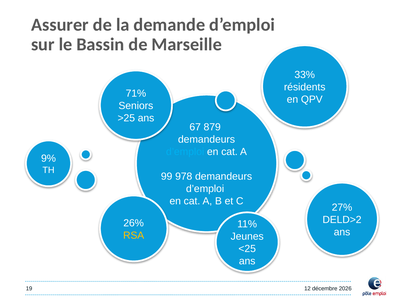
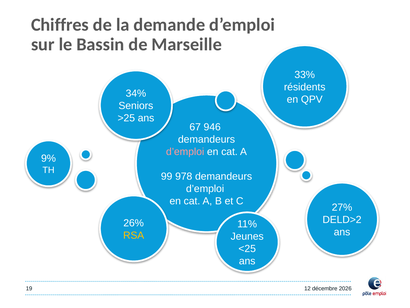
Assurer: Assurer -> Chiffres
71%: 71% -> 34%
879: 879 -> 946
d’emploi at (185, 151) colour: light blue -> pink
